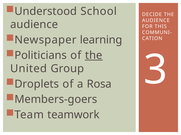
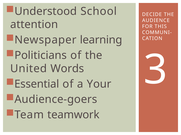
audience at (34, 25): audience -> attention
the at (94, 56) underline: present -> none
Group: Group -> Words
Droplets: Droplets -> Essential
Rosa: Rosa -> Your
Members-goers: Members-goers -> Audience-goers
